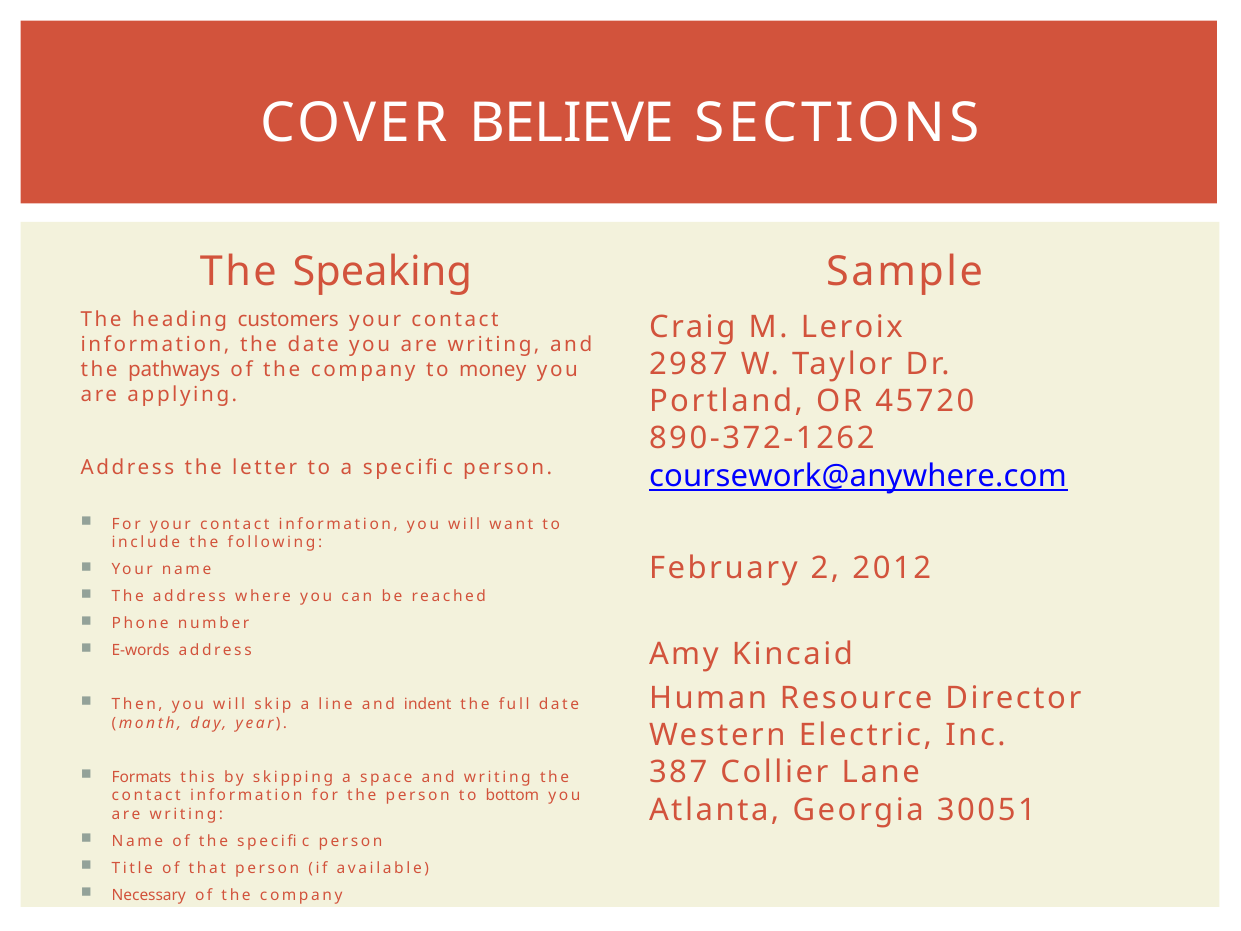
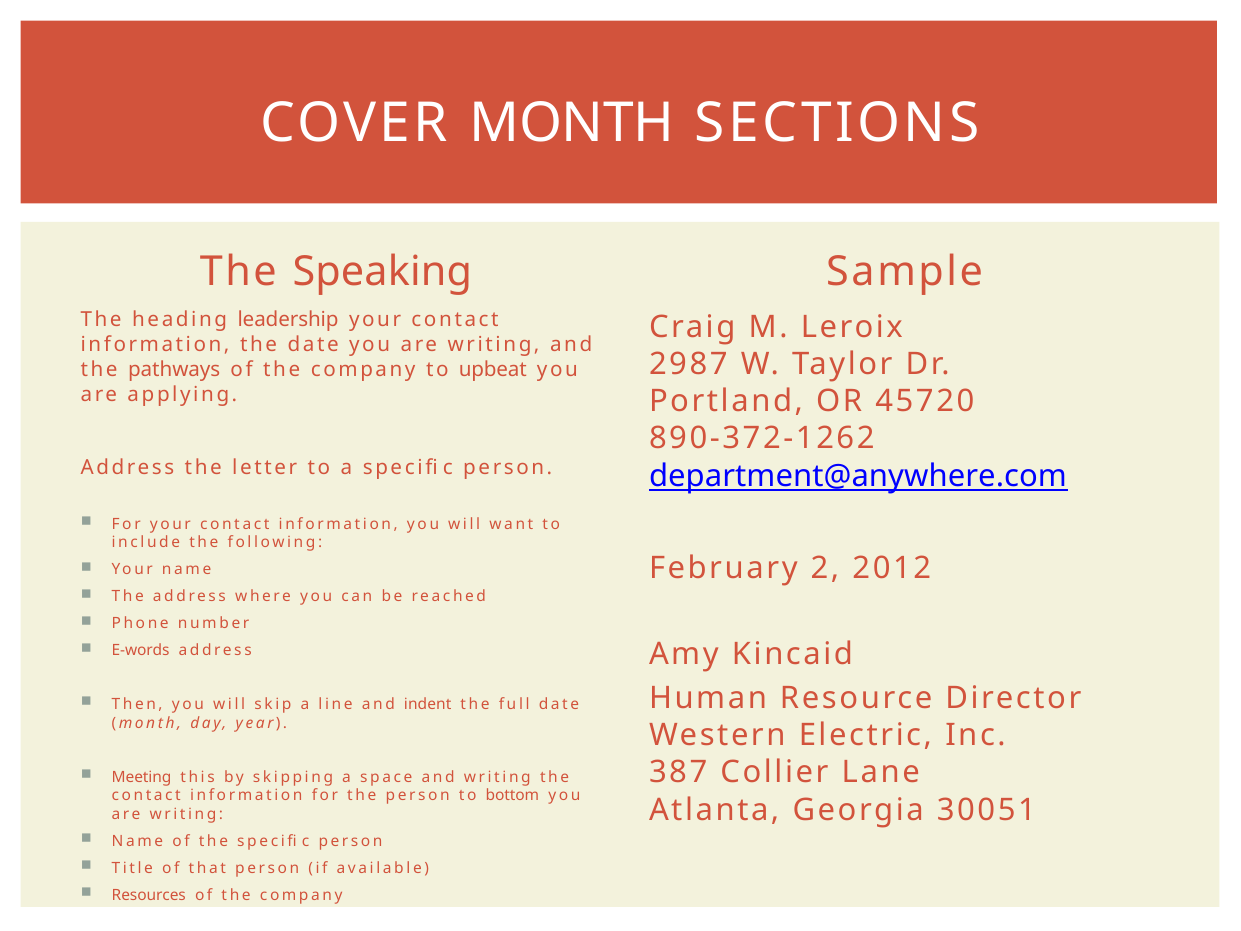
COVER BELIEVE: BELIEVE -> MONTH
customers: customers -> leadership
money: money -> upbeat
coursework@anywhere.com: coursework@anywhere.com -> department@anywhere.com
Formats: Formats -> Meeting
Necessary: Necessary -> Resources
